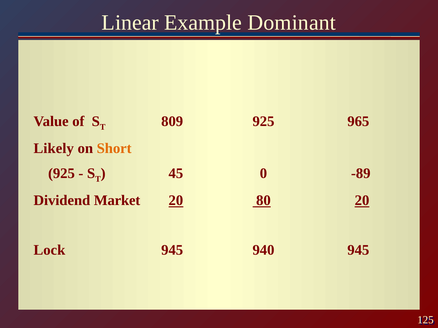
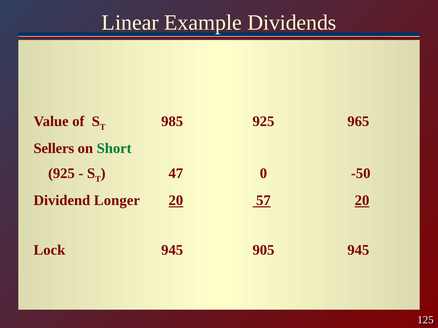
Dominant: Dominant -> Dividends
809: 809 -> 985
Likely: Likely -> Sellers
Short colour: orange -> green
45: 45 -> 47
-89: -89 -> -50
Market: Market -> Longer
80: 80 -> 57
940: 940 -> 905
